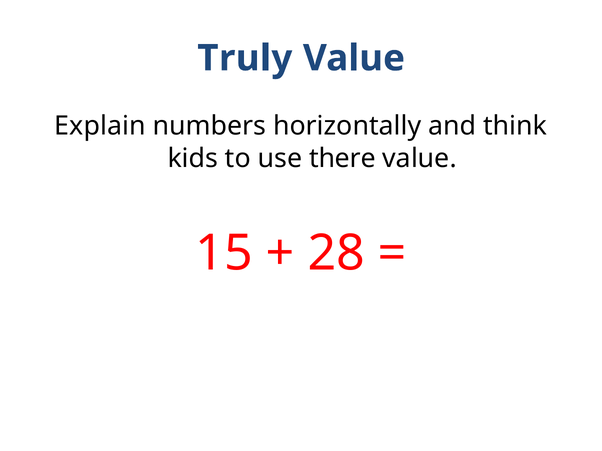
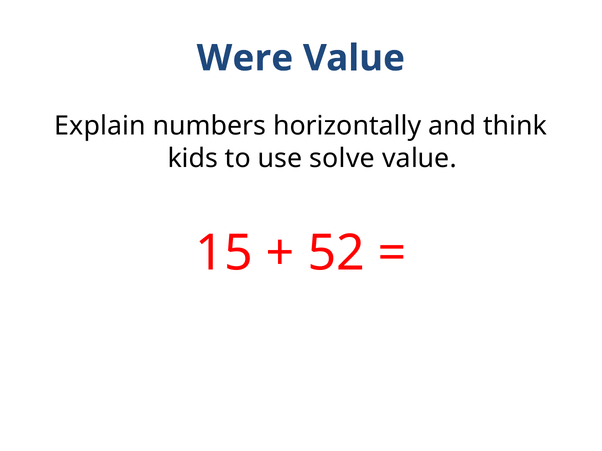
Truly: Truly -> Were
there: there -> solve
28: 28 -> 52
